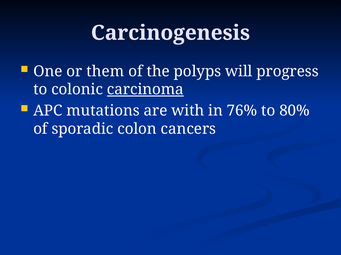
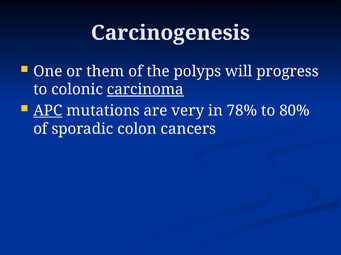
APC underline: none -> present
with: with -> very
76%: 76% -> 78%
